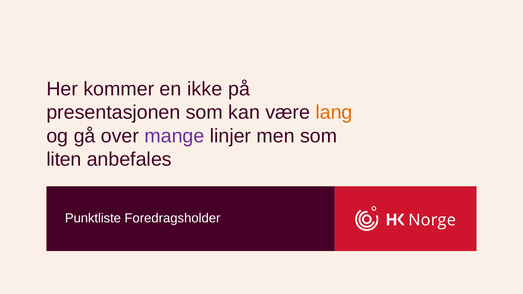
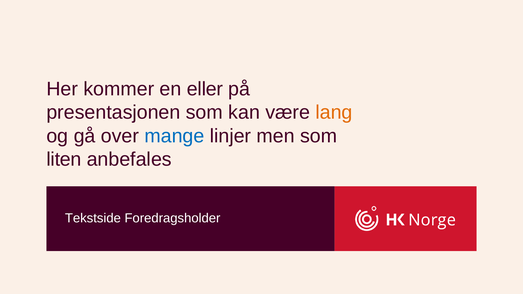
ikke: ikke -> eller
mange colour: purple -> blue
Punktliste: Punktliste -> Tekstside
